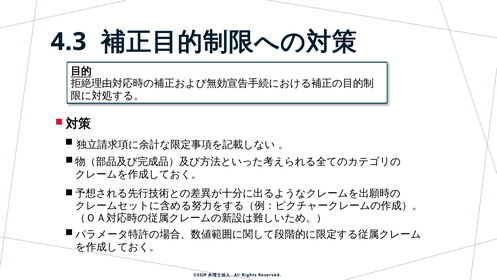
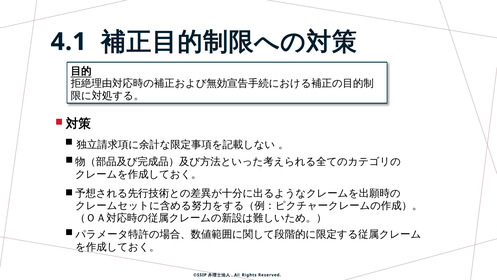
4.3: 4.3 -> 4.1
